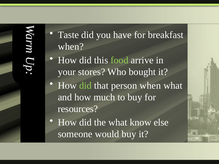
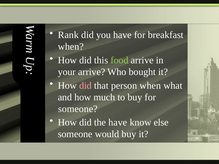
Taste: Taste -> Rank
your stores: stores -> arrive
did at (85, 86) colour: light green -> pink
resources at (78, 109): resources -> someone
the what: what -> have
